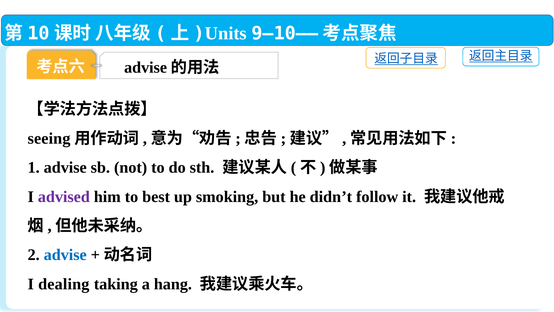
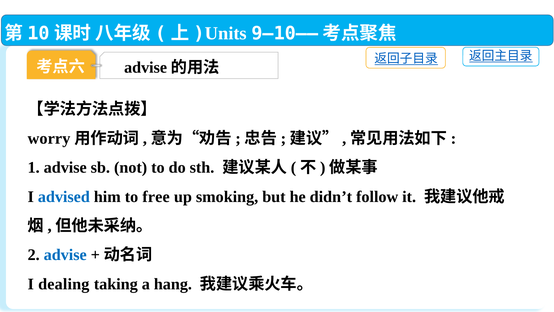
seeing: seeing -> worry
advised colour: purple -> blue
best: best -> free
